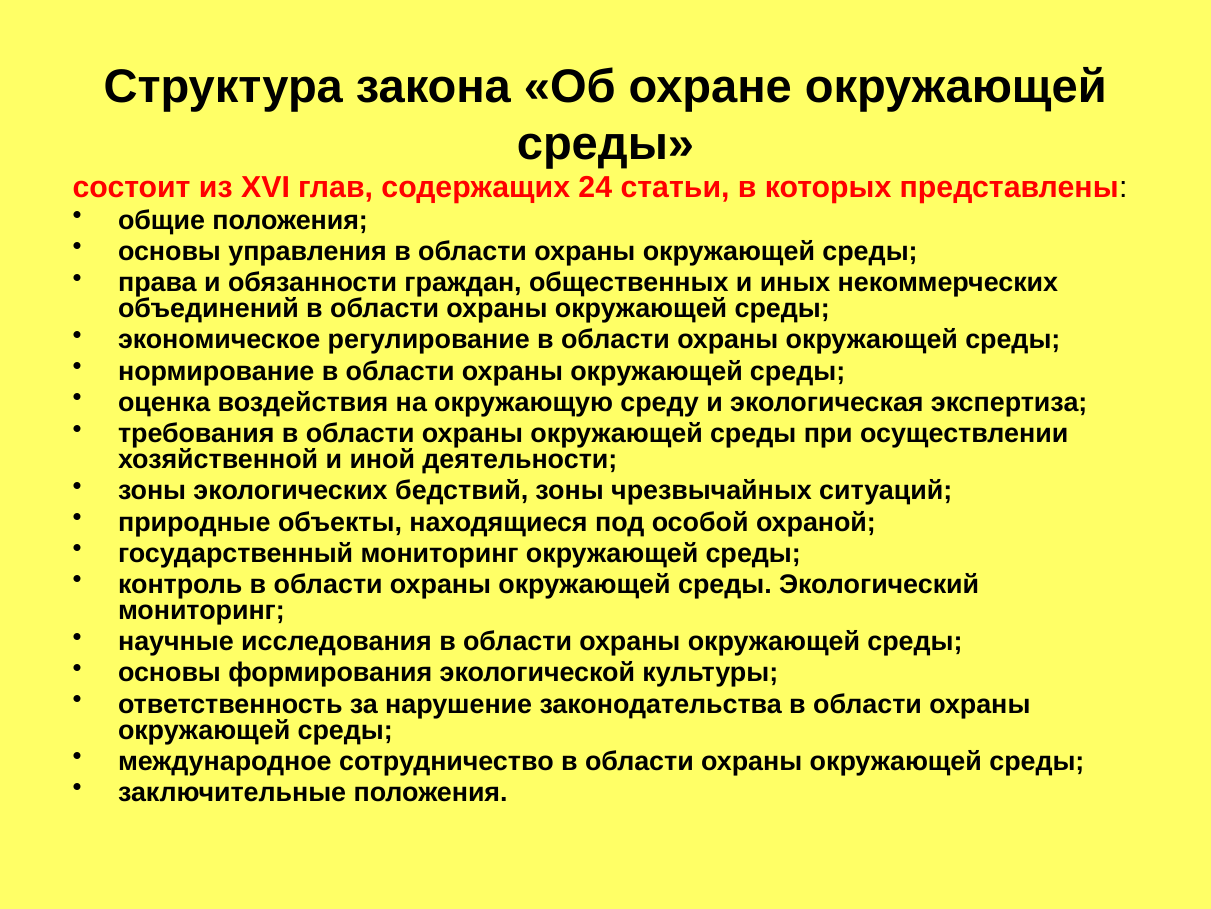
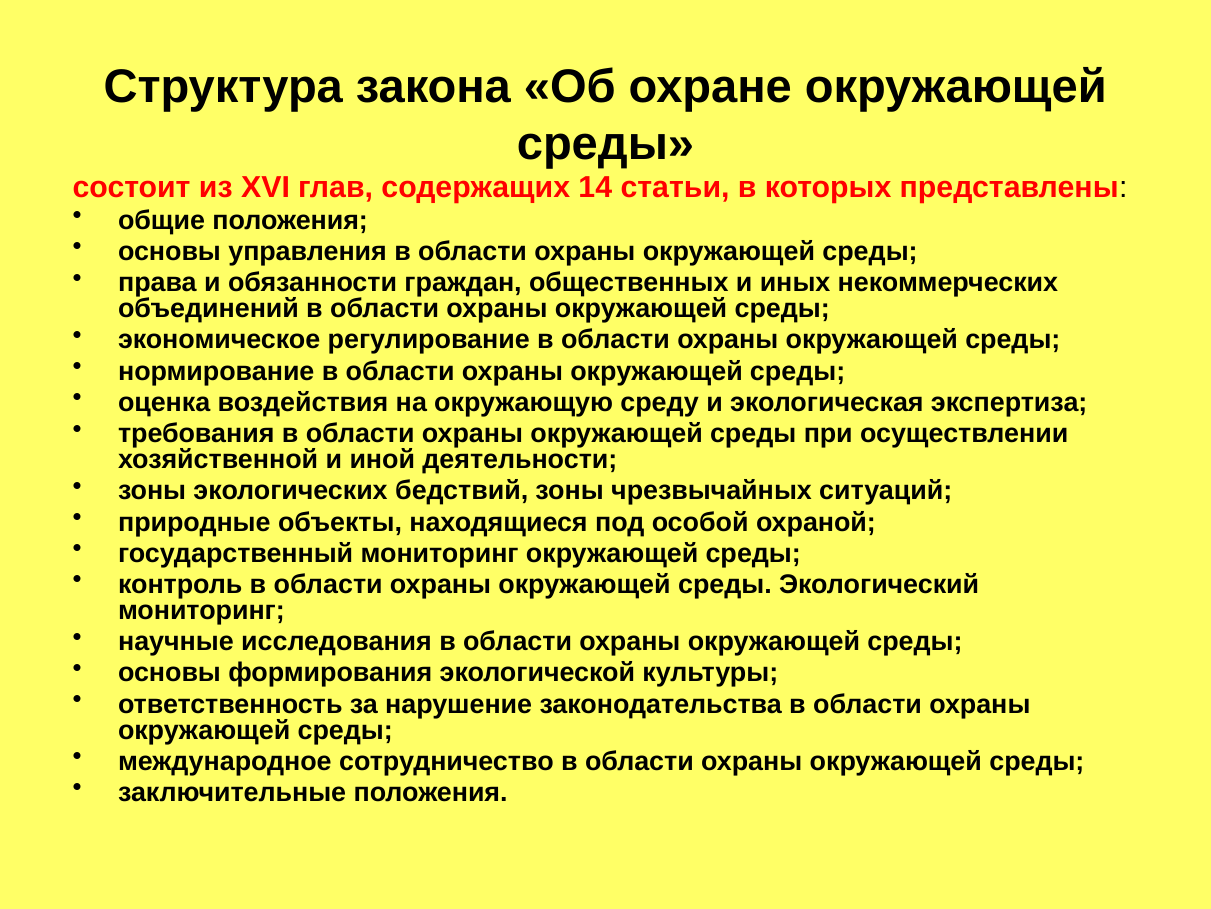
24: 24 -> 14
